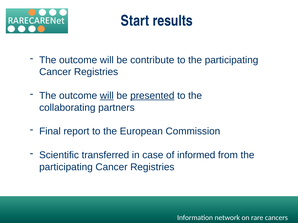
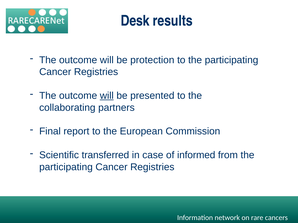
Start: Start -> Desk
contribute: contribute -> protection
presented underline: present -> none
